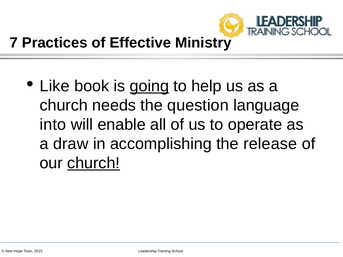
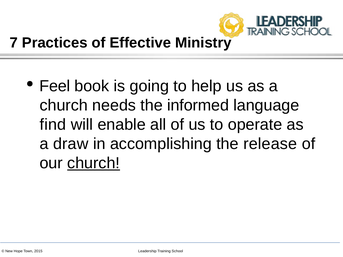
Like: Like -> Feel
going underline: present -> none
question: question -> informed
into: into -> find
